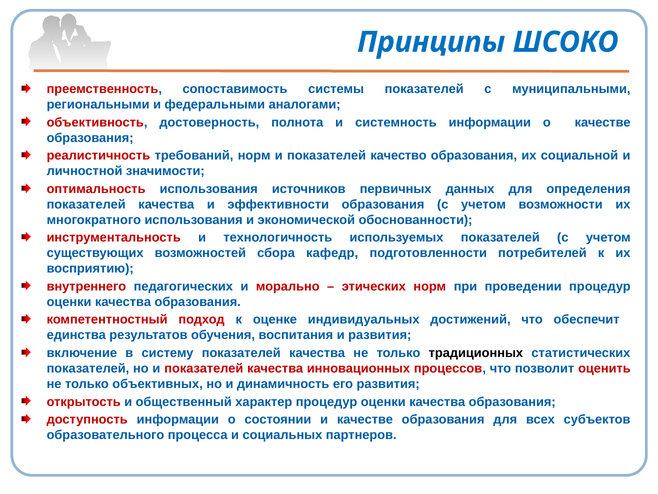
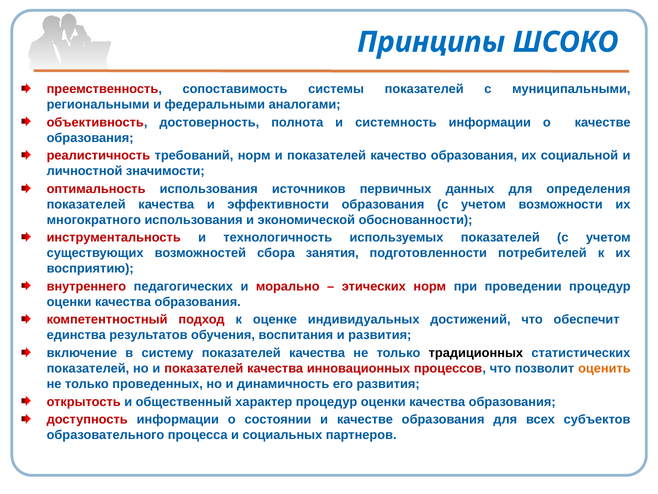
кафедр: кафедр -> занятия
оценить colour: red -> orange
объективных: объективных -> проведенных
